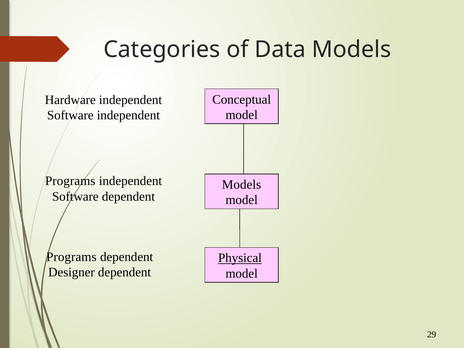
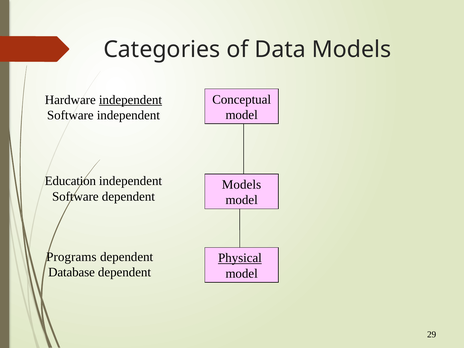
independent at (131, 100) underline: none -> present
Programs at (70, 181): Programs -> Education
Designer: Designer -> Database
